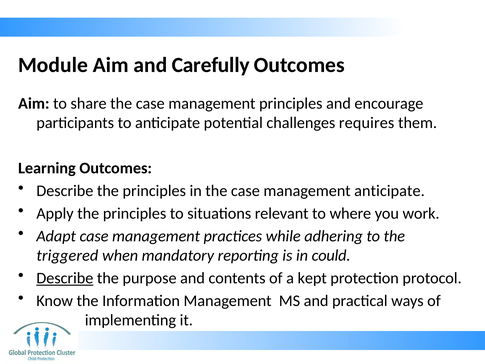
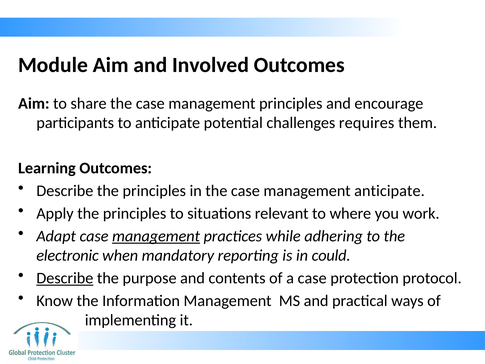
Carefully: Carefully -> Involved
management at (156, 236) underline: none -> present
triggered: triggered -> electronic
a kept: kept -> case
